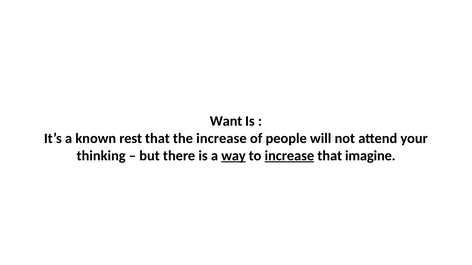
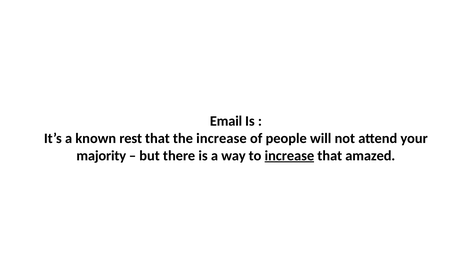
Want: Want -> Email
thinking: thinking -> majority
way underline: present -> none
imagine: imagine -> amazed
